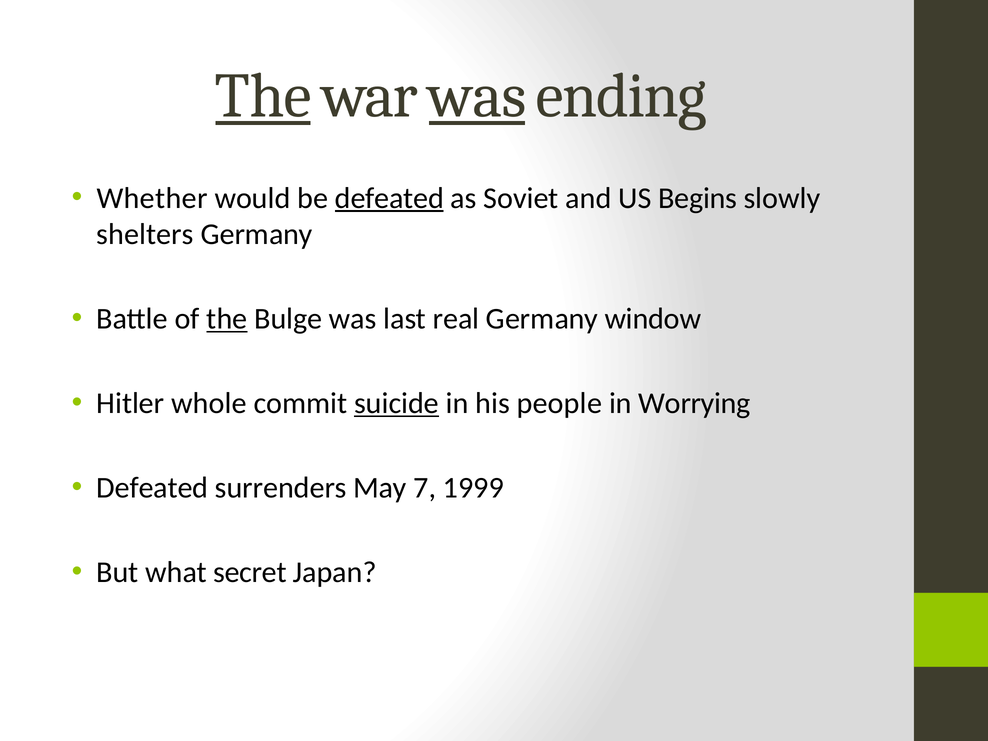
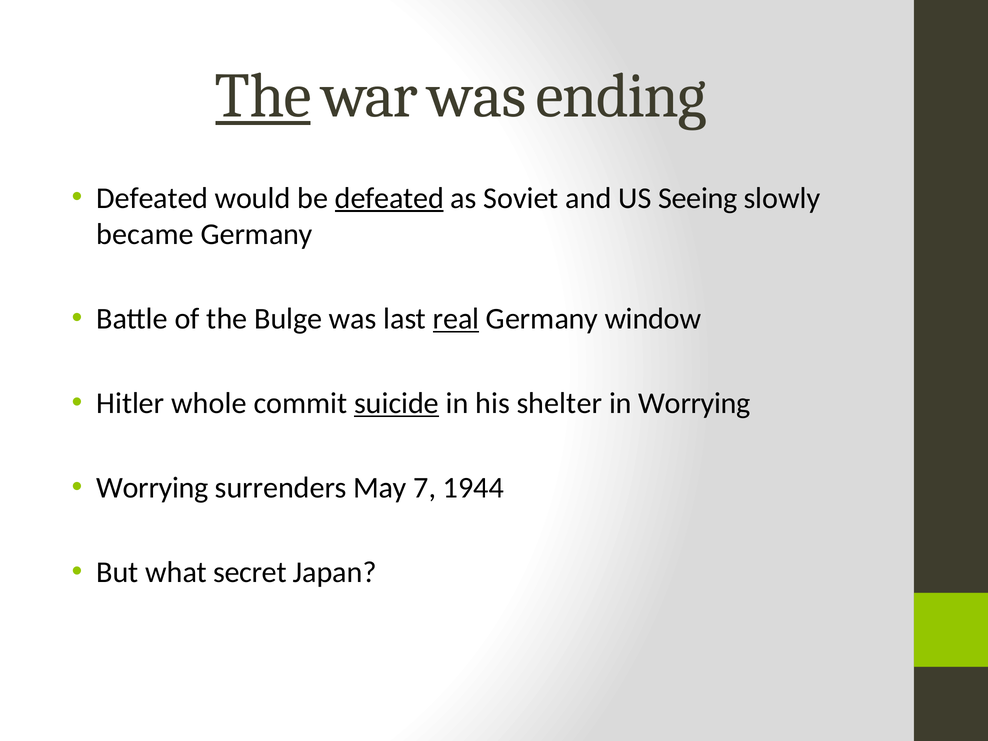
was at (477, 96) underline: present -> none
Whether at (152, 198): Whether -> Defeated
Begins: Begins -> Seeing
shelters: shelters -> became
the at (227, 319) underline: present -> none
real underline: none -> present
people: people -> shelter
Defeated at (152, 488): Defeated -> Worrying
1999: 1999 -> 1944
